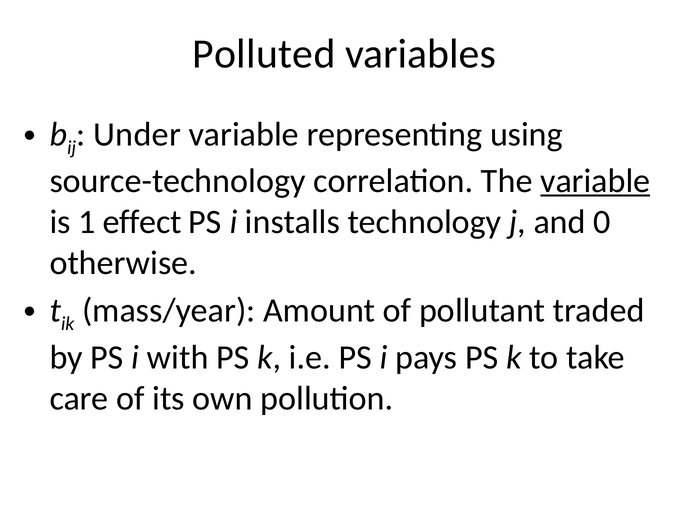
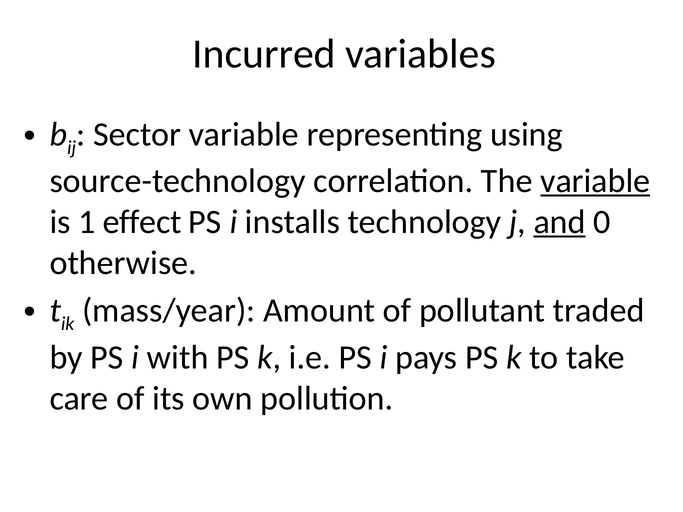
Polluted: Polluted -> Incurred
Under: Under -> Sector
and underline: none -> present
